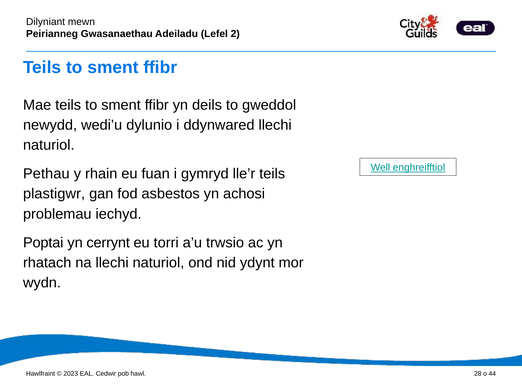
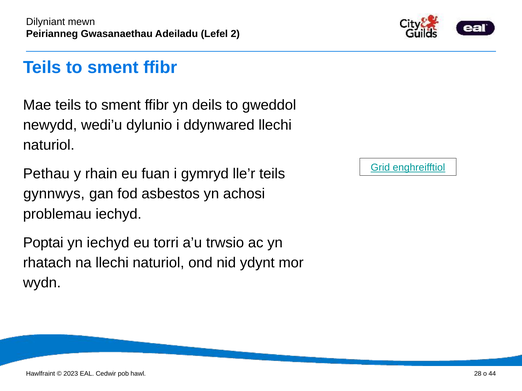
Well: Well -> Grid
plastigwr: plastigwr -> gynnwys
yn cerrynt: cerrynt -> iechyd
